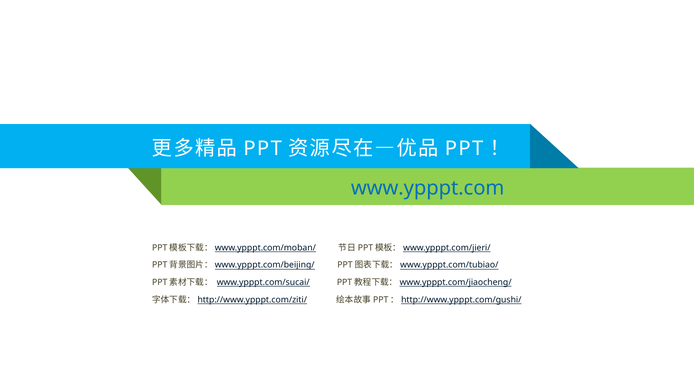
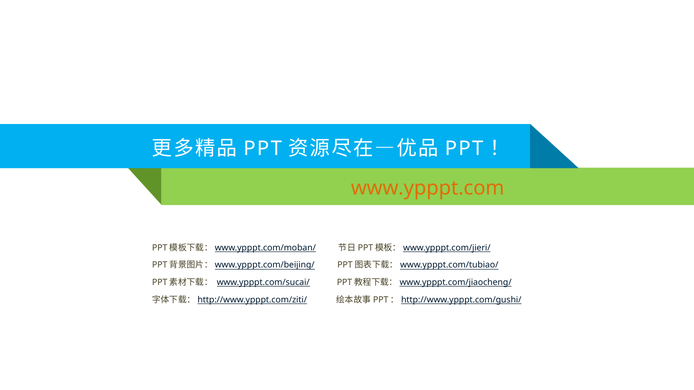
www.ypppt.com colour: blue -> orange
